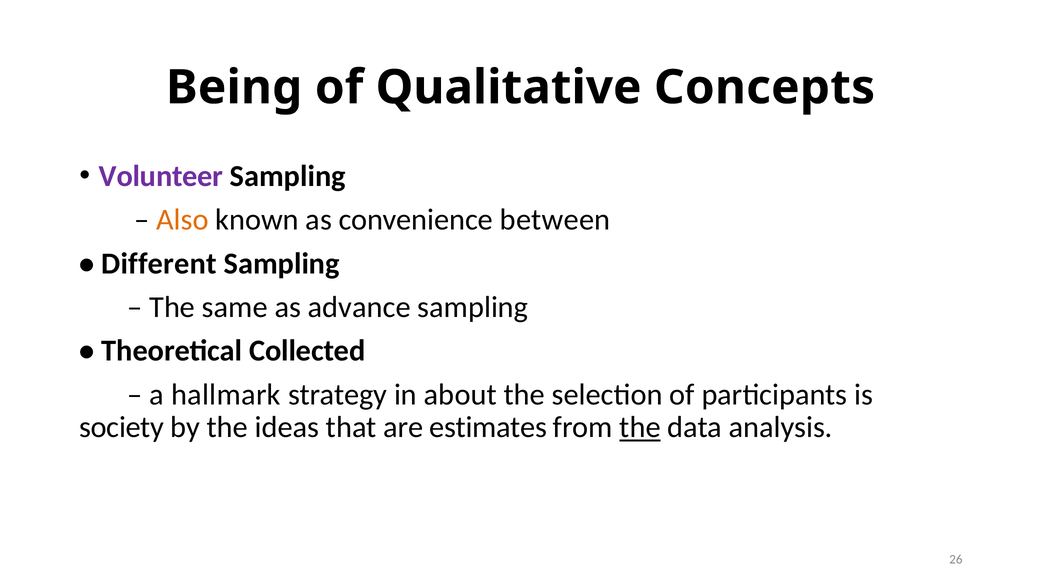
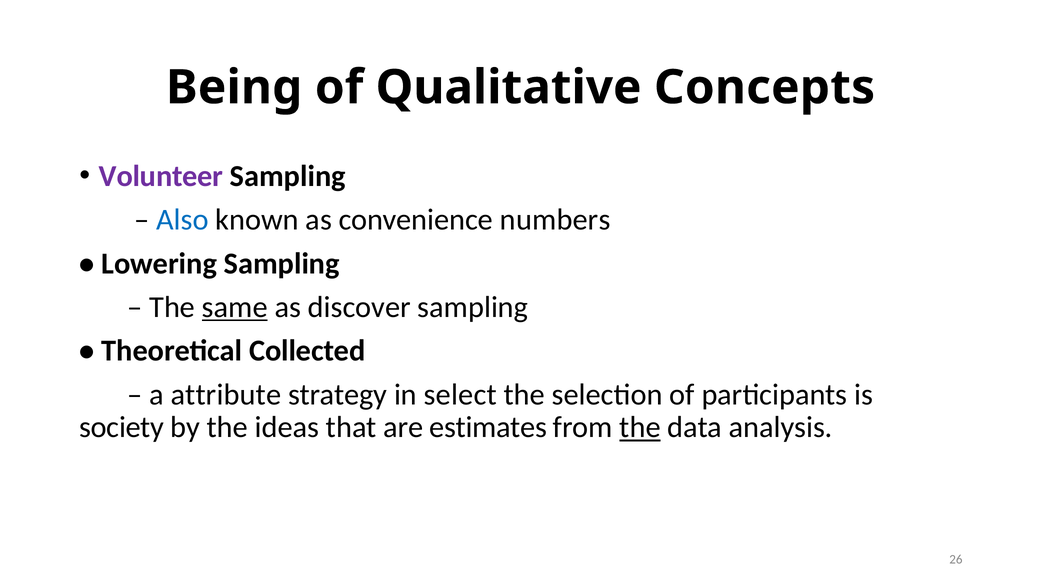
Also colour: orange -> blue
between: between -> numbers
Different: Different -> Lowering
same underline: none -> present
advance: advance -> discover
hallmark: hallmark -> attribute
about: about -> select
